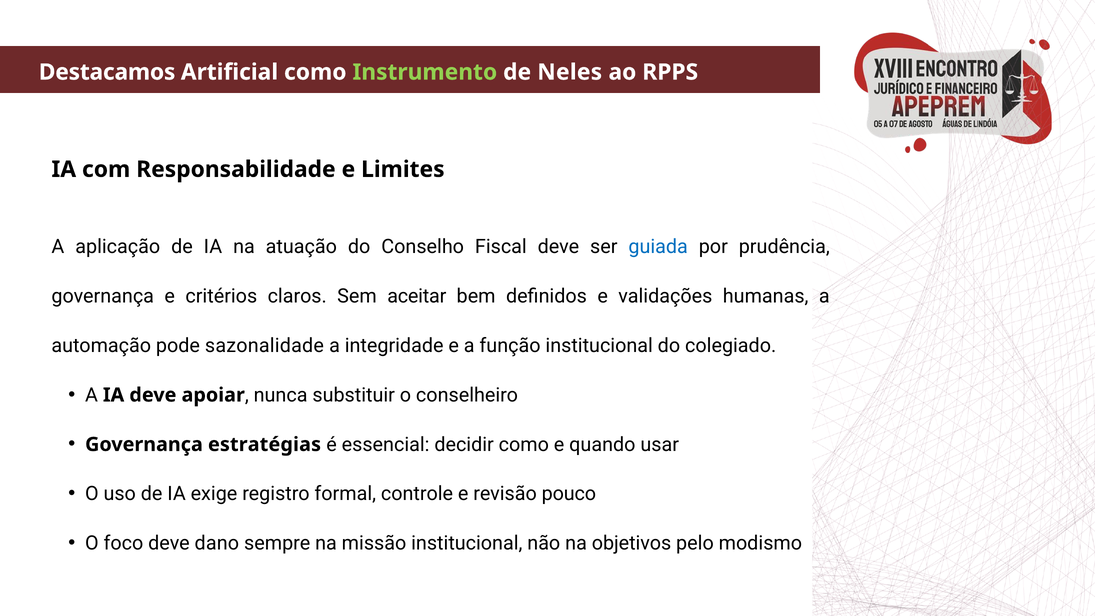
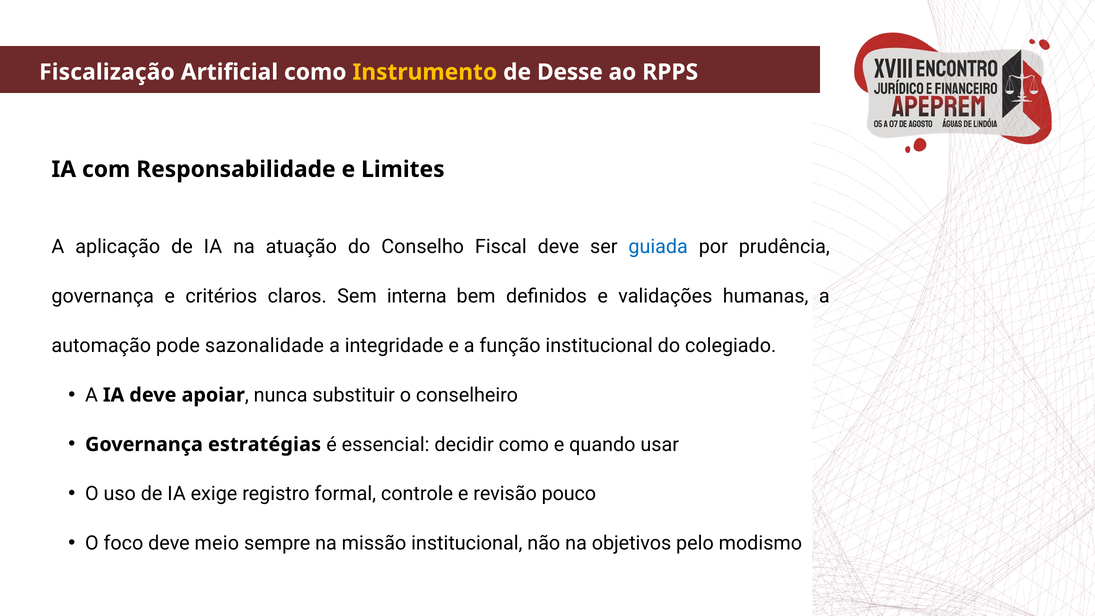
Destacamos: Destacamos -> Fiscalização
Instrumento colour: light green -> yellow
Neles: Neles -> Desse
aceitar: aceitar -> interna
dano: dano -> meio
